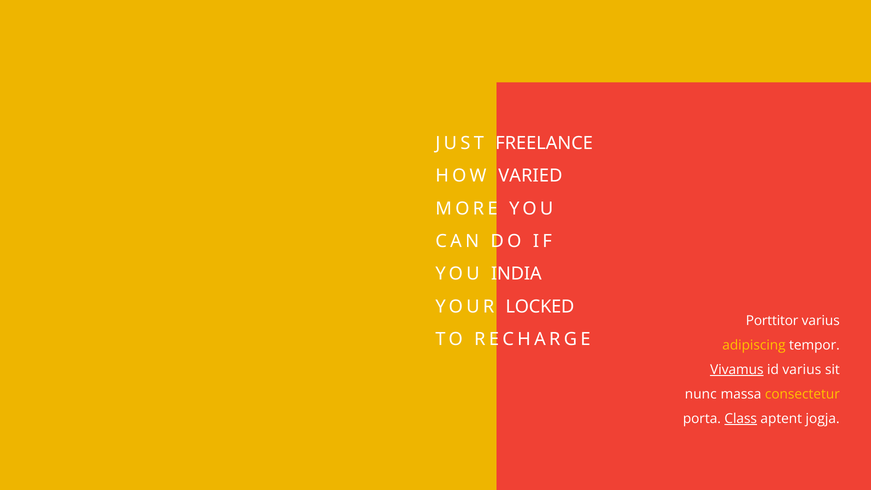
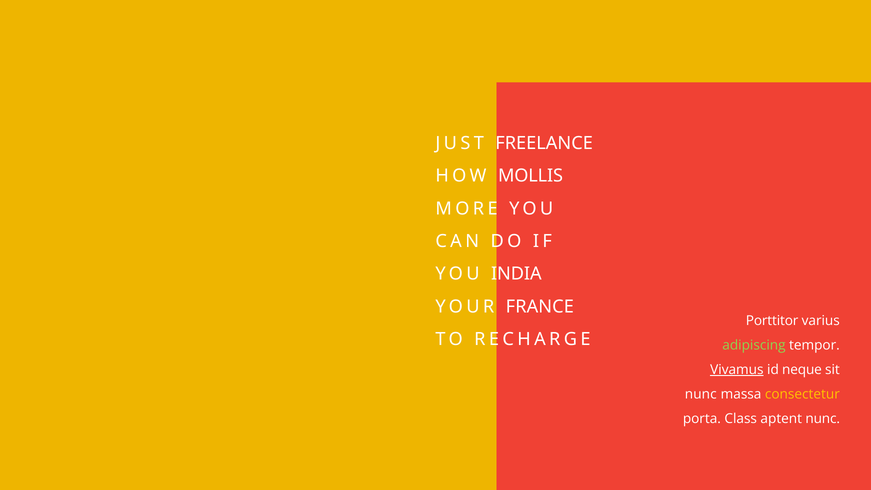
VARIED: VARIED -> MOLLIS
LOCKED: LOCKED -> FRANCE
adipiscing colour: yellow -> light green
id varius: varius -> neque
Class underline: present -> none
aptent jogja: jogja -> nunc
